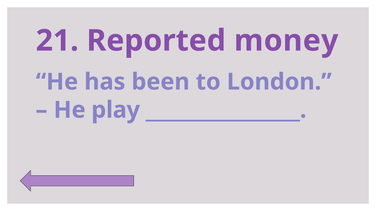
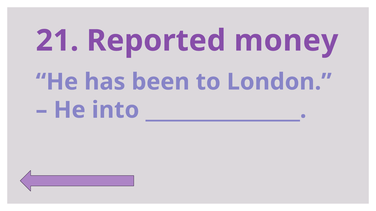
play: play -> into
